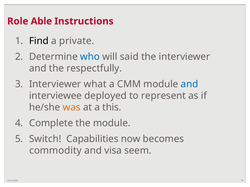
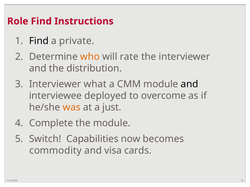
Role Able: Able -> Find
who colour: blue -> orange
said: said -> rate
respectfully: respectfully -> distribution
and at (190, 84) colour: blue -> black
represent: represent -> overcome
this: this -> just
seem: seem -> cards
